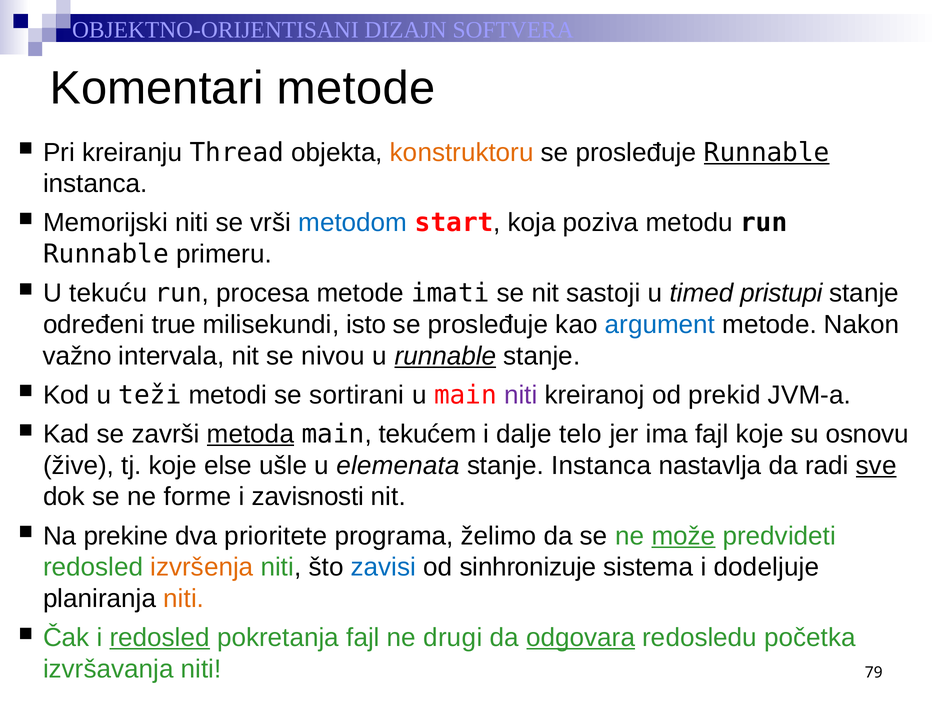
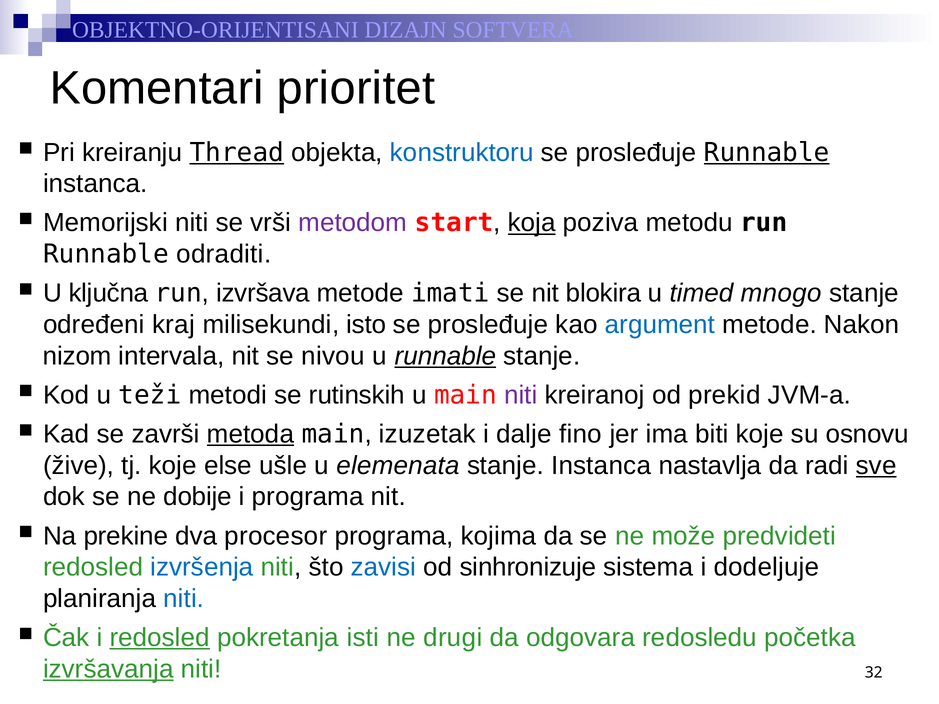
Komentari metode: metode -> prioritet
Thread underline: none -> present
konstruktoru colour: orange -> blue
metodom colour: blue -> purple
koja underline: none -> present
primeru: primeru -> odraditi
tekuću: tekuću -> ključna
procesa: procesa -> izvršava
sastoji: sastoji -> blokira
pristupi: pristupi -> mnogo
true: true -> kraj
važno: važno -> nizom
sortirani: sortirani -> rutinskih
tekućem: tekućem -> izuzetak
telo: telo -> fino
ima fajl: fajl -> biti
forme: forme -> dobije
i zavisnosti: zavisnosti -> programa
prioritete: prioritete -> procesor
želimo: želimo -> kojima
može underline: present -> none
izvršenja colour: orange -> blue
niti at (184, 599) colour: orange -> blue
pokretanja fajl: fajl -> isti
odgovara underline: present -> none
izvršavanja underline: none -> present
79: 79 -> 32
